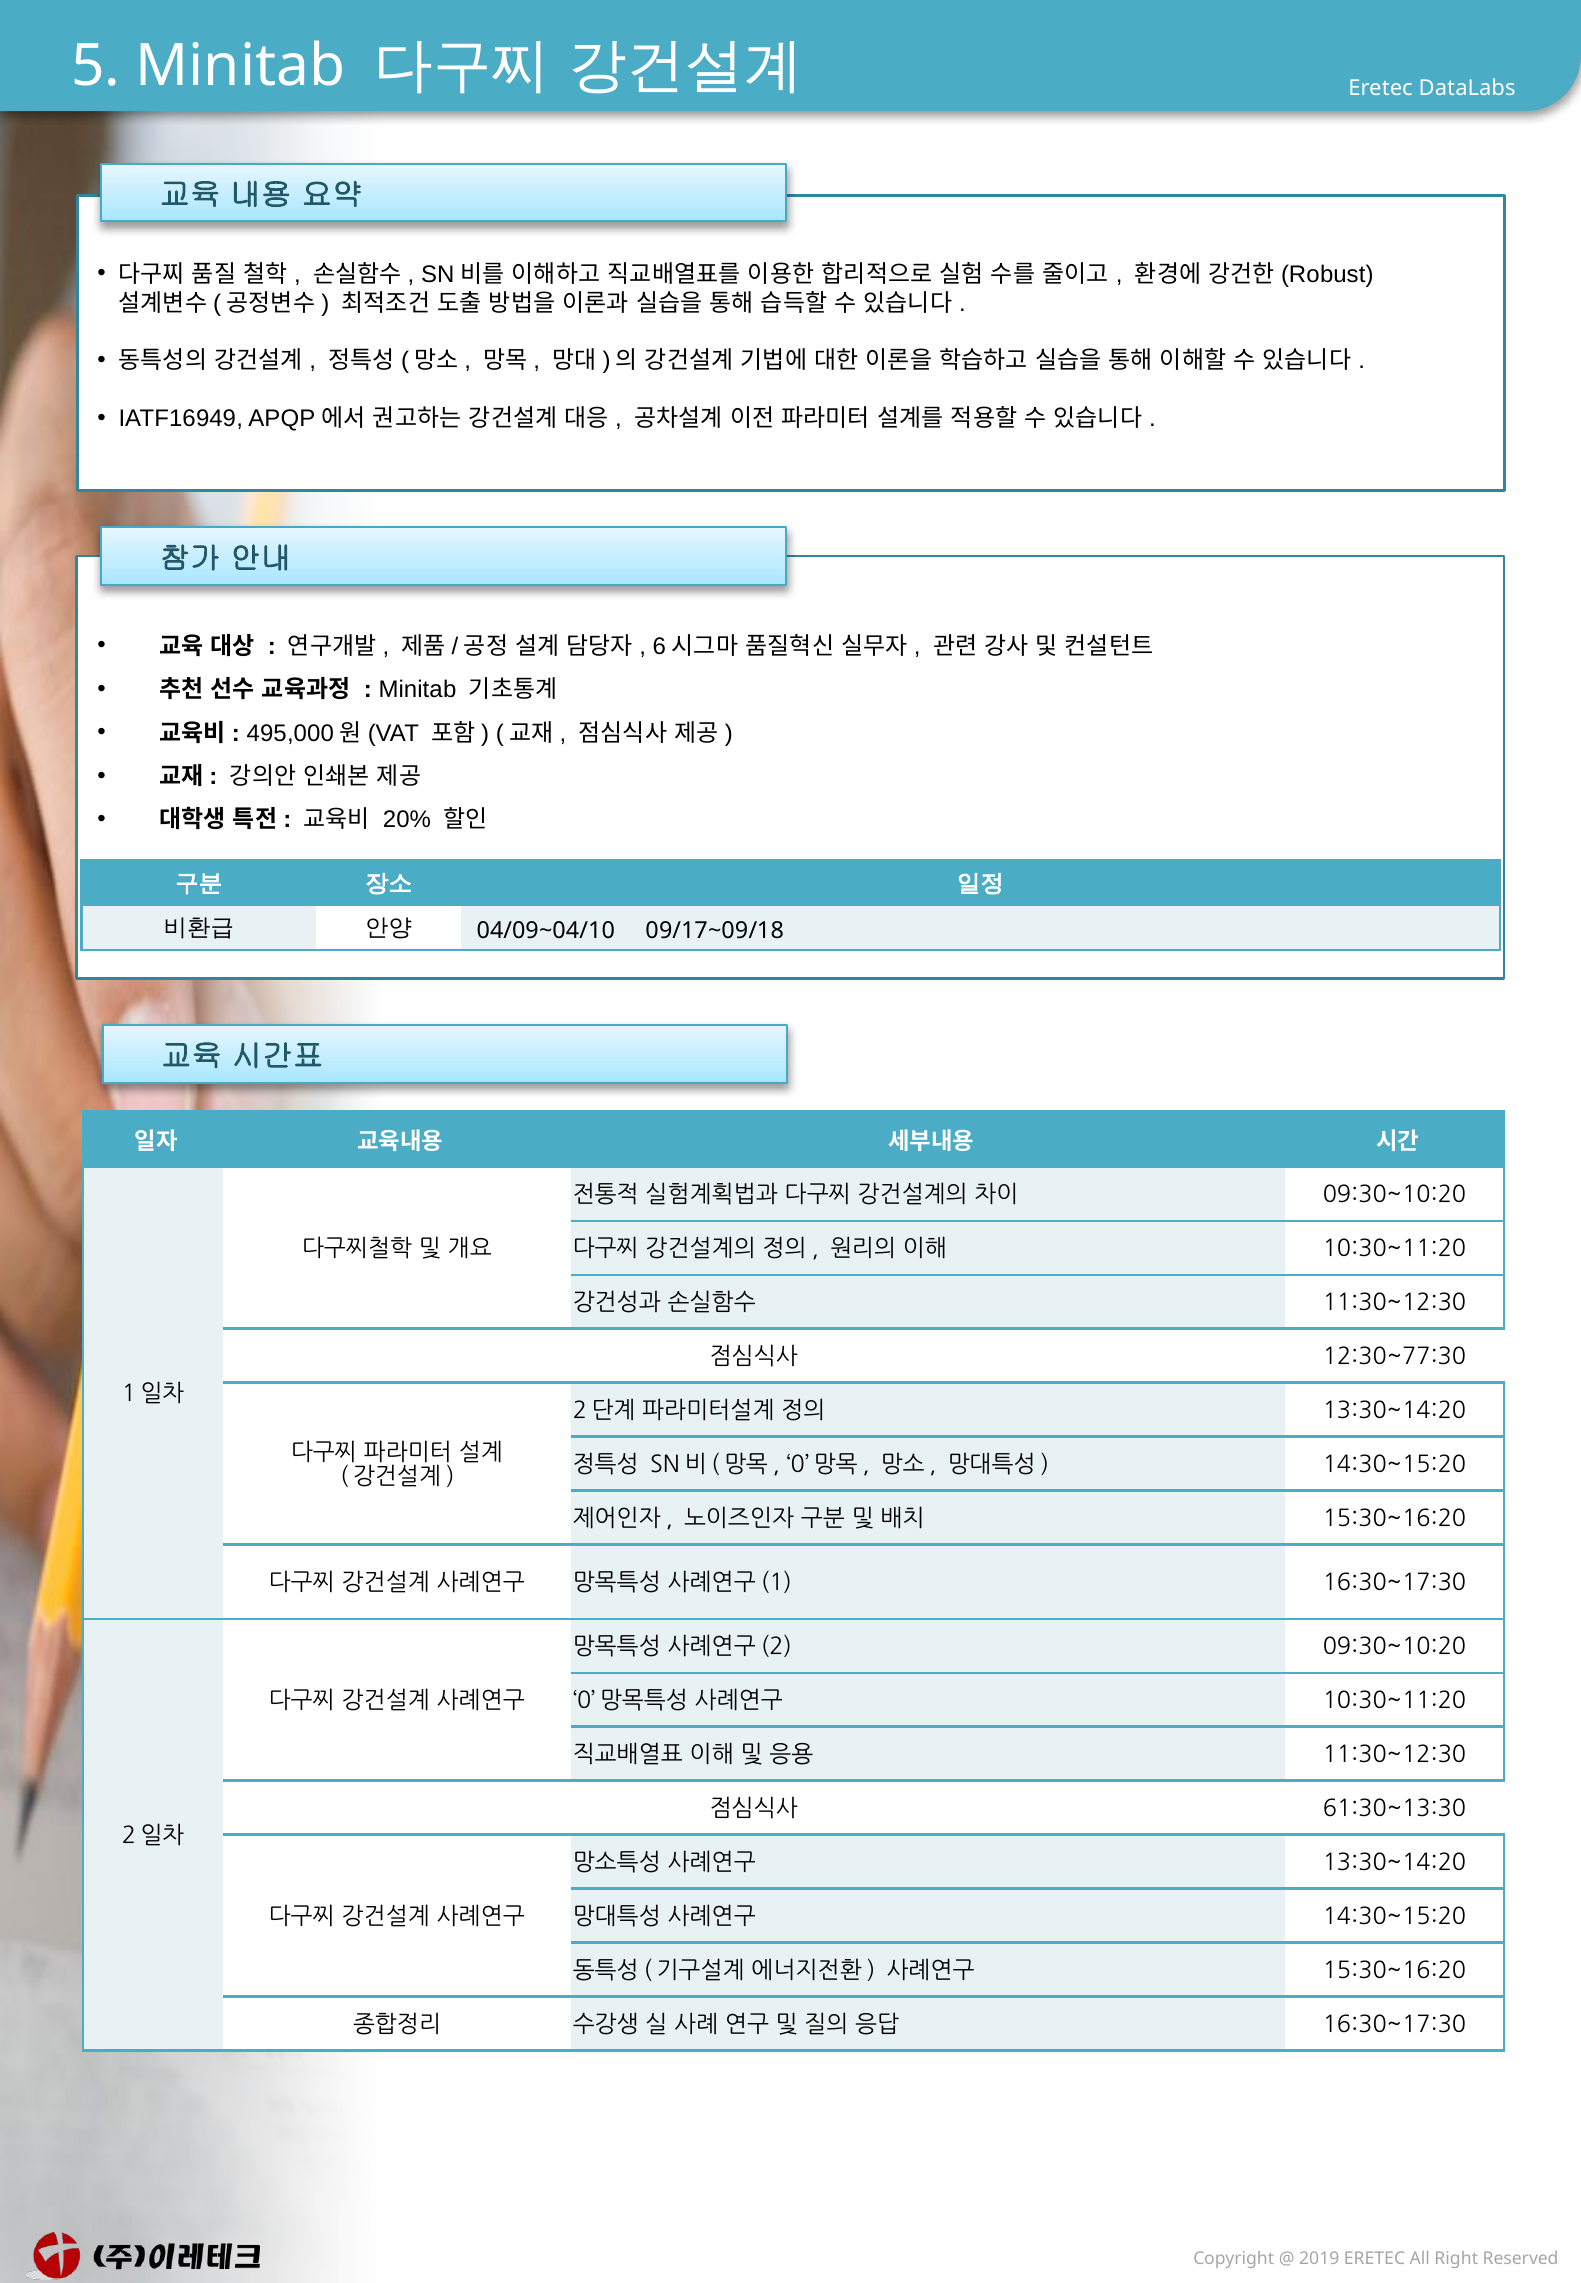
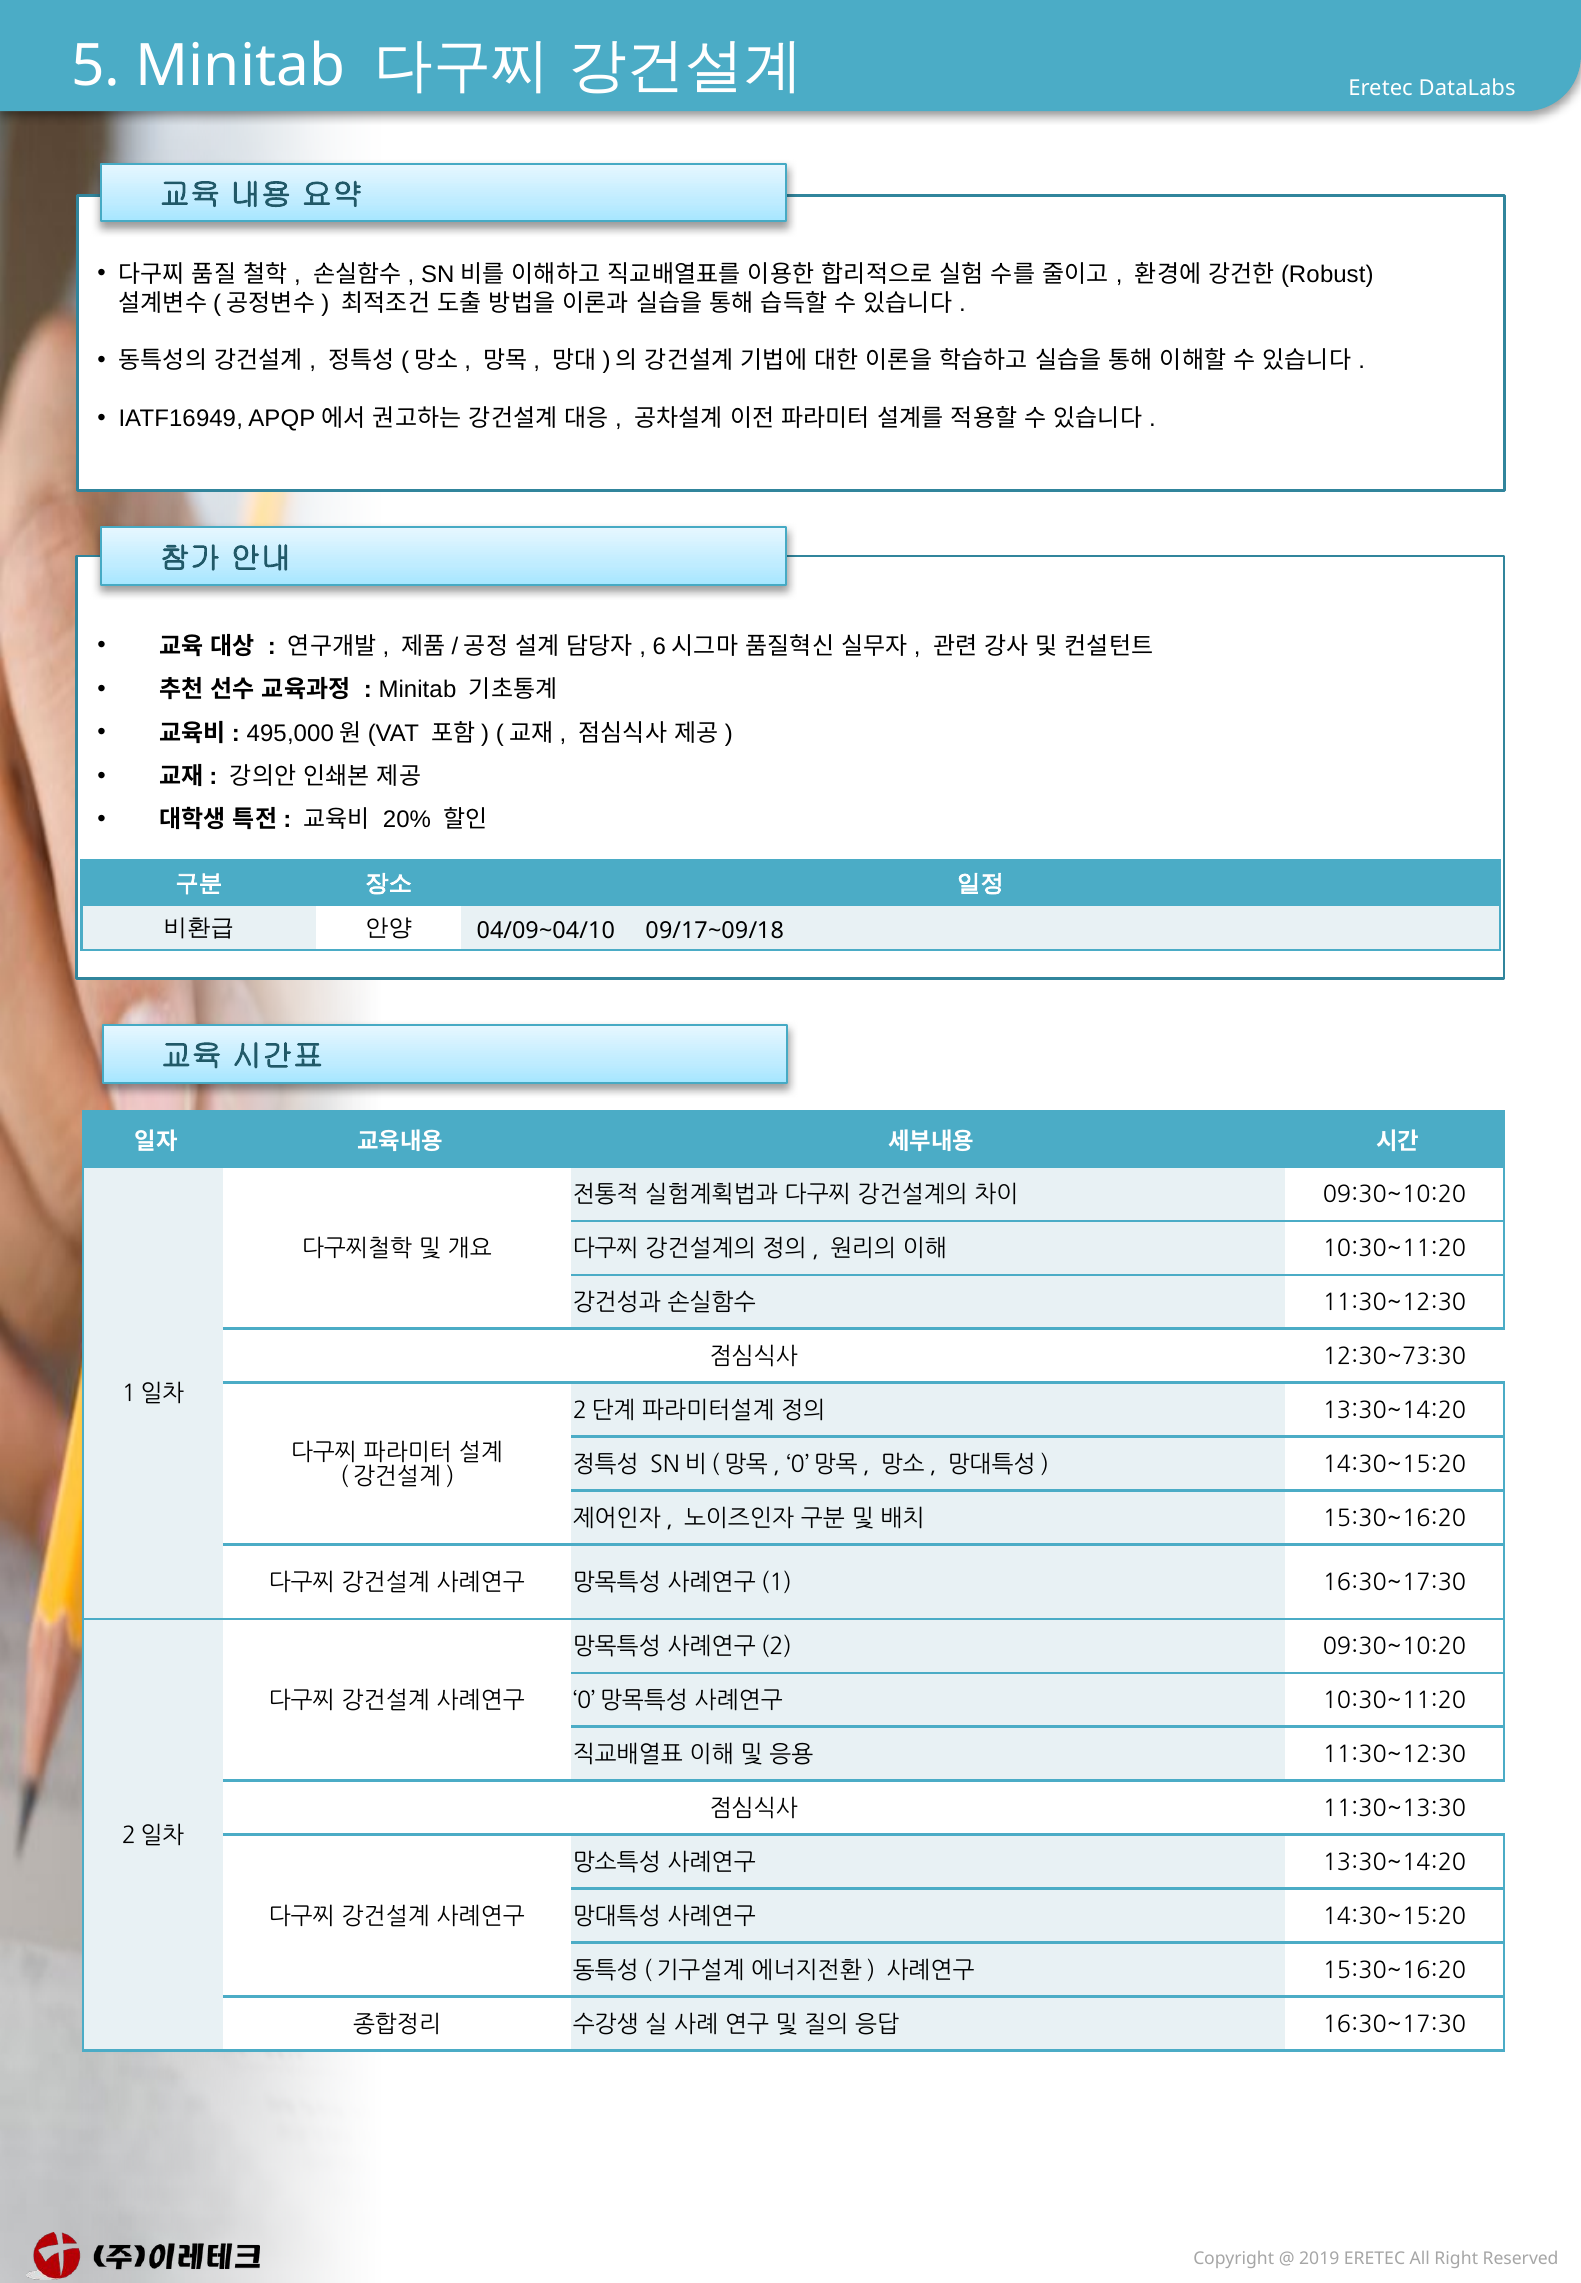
12:30~77:30: 12:30~77:30 -> 12:30~73:30
61:30~13:30: 61:30~13:30 -> 11:30~13:30
